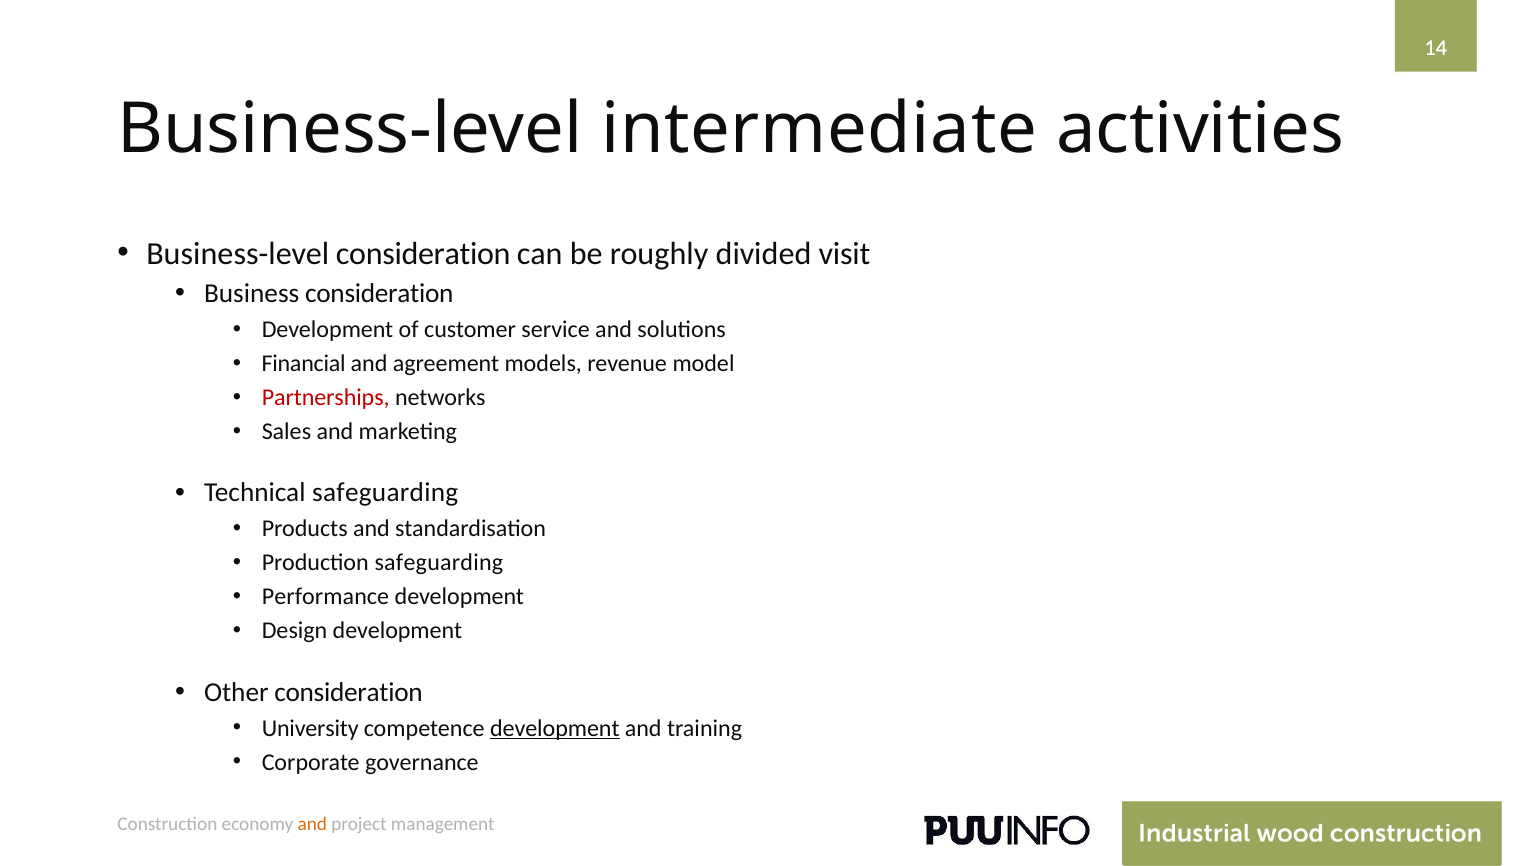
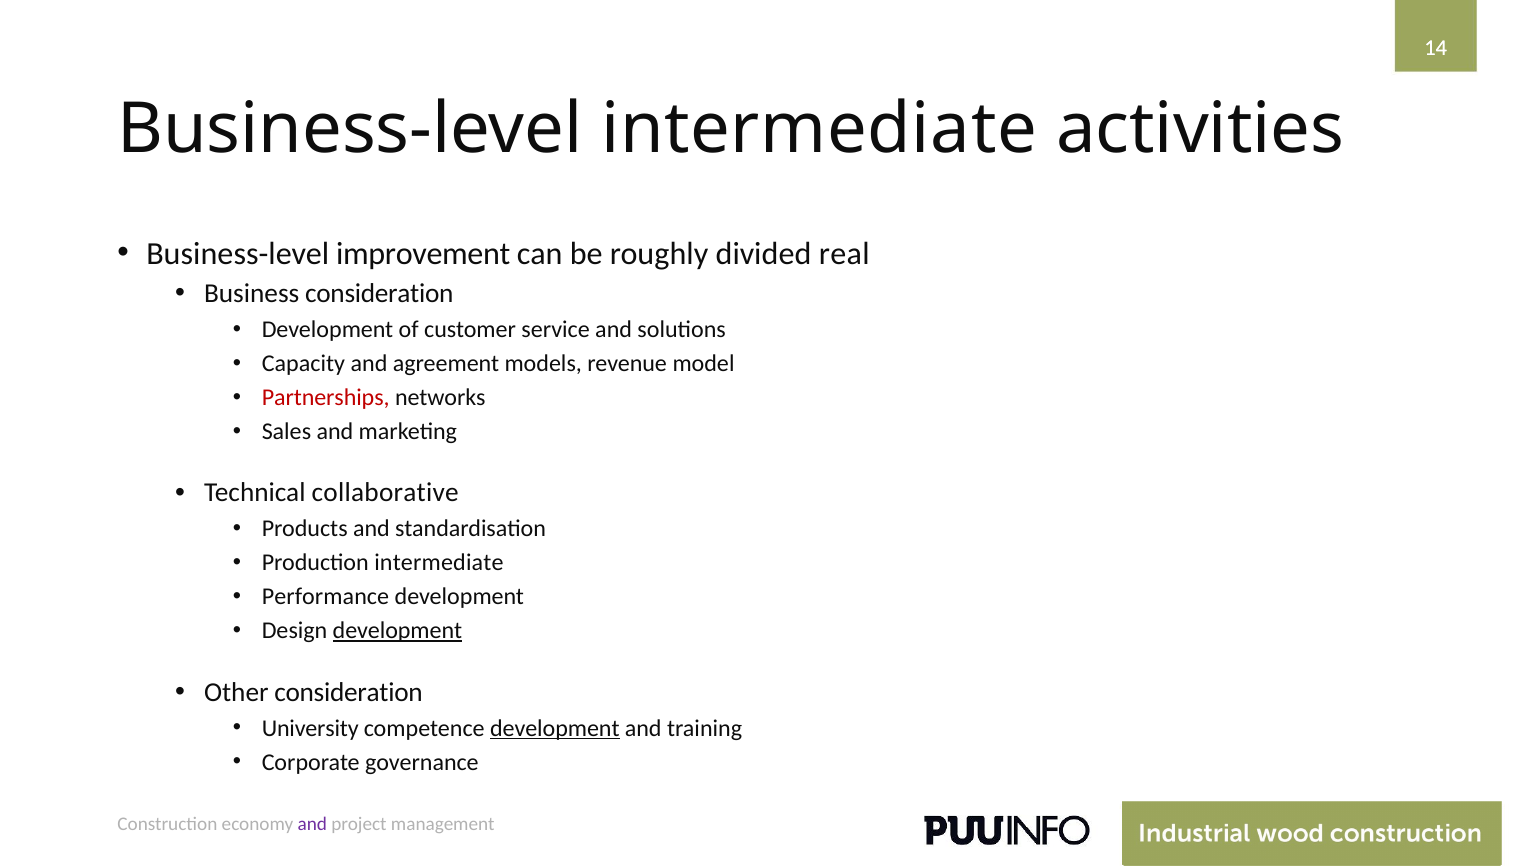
Business-level consideration: consideration -> improvement
visit: visit -> real
Financial: Financial -> Capacity
Technical safeguarding: safeguarding -> collaborative
Production safeguarding: safeguarding -> intermediate
development at (397, 631) underline: none -> present
and at (312, 824) colour: orange -> purple
